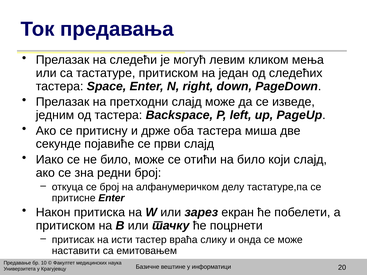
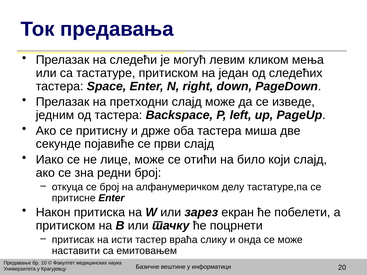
не било: било -> лице
